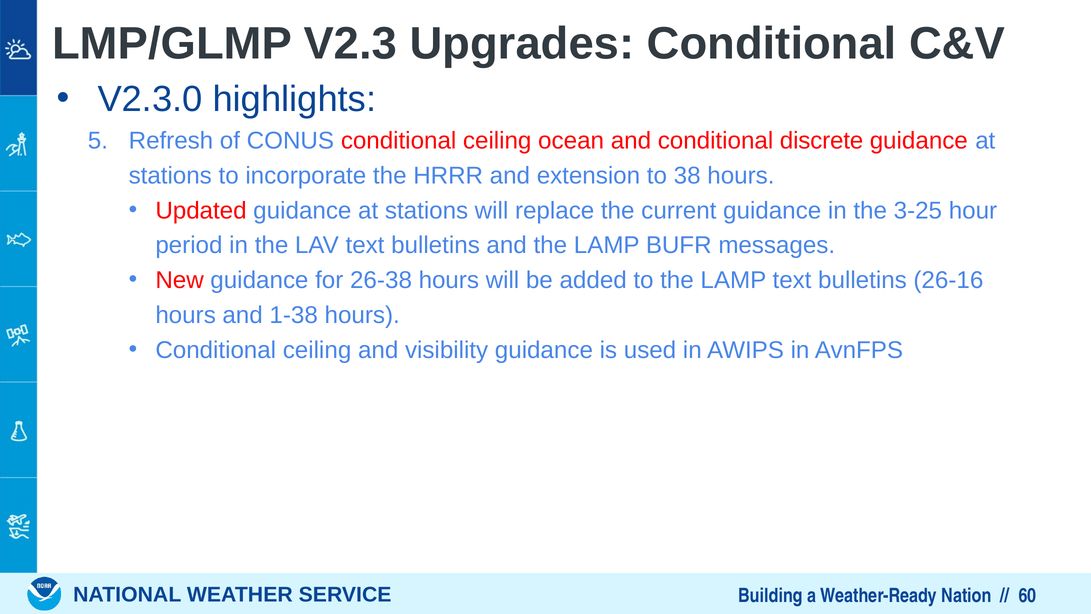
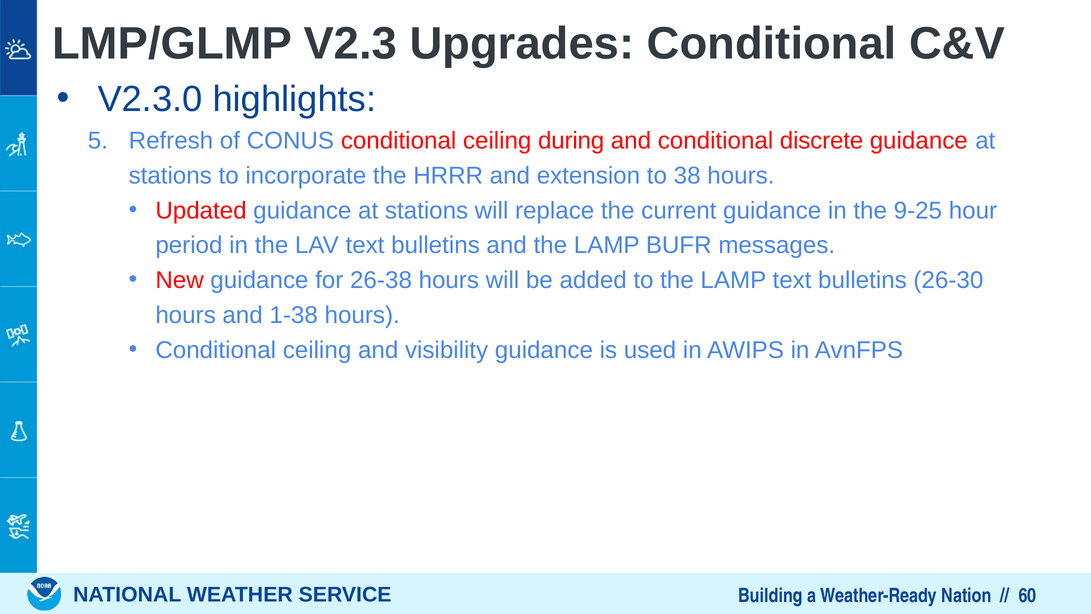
ocean: ocean -> during
3-25: 3-25 -> 9-25
26-16: 26-16 -> 26-30
